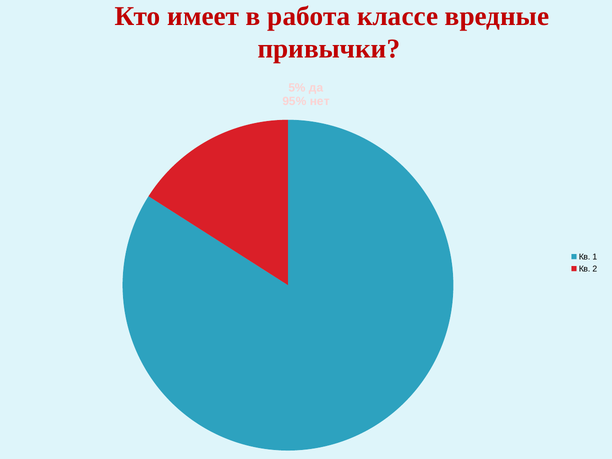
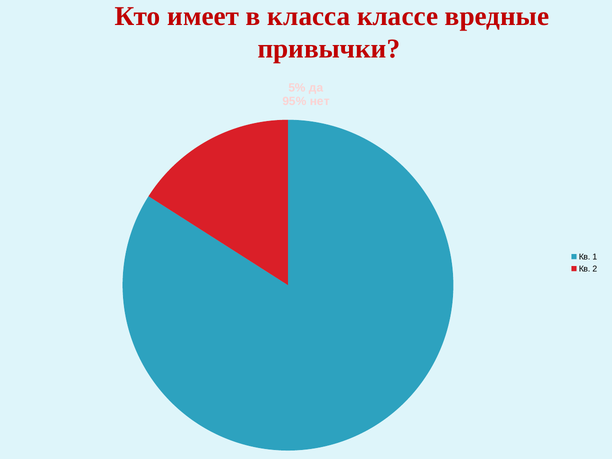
работа: работа -> класса
